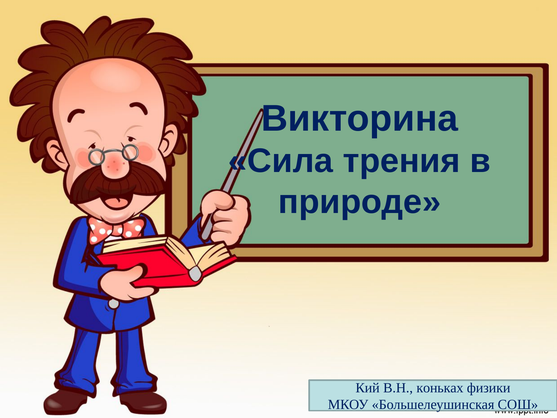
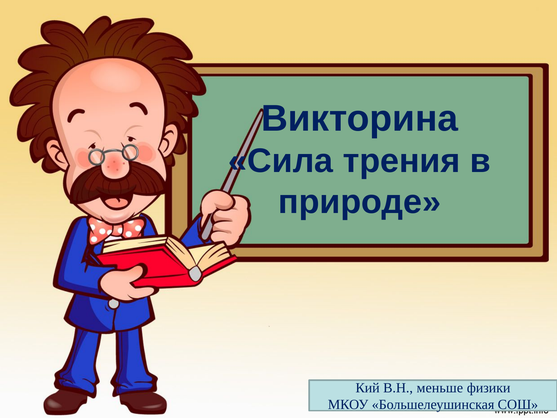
коньках: коньках -> меньше
